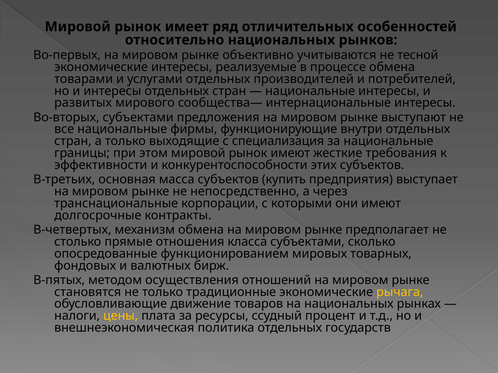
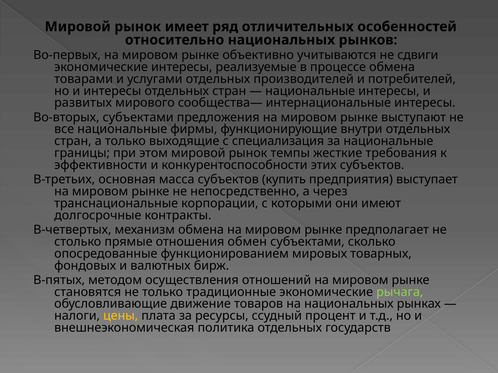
тесной: тесной -> сдвиги
рынок имеют: имеют -> темпы
класса: класса -> обмен
рычага colour: yellow -> light green
